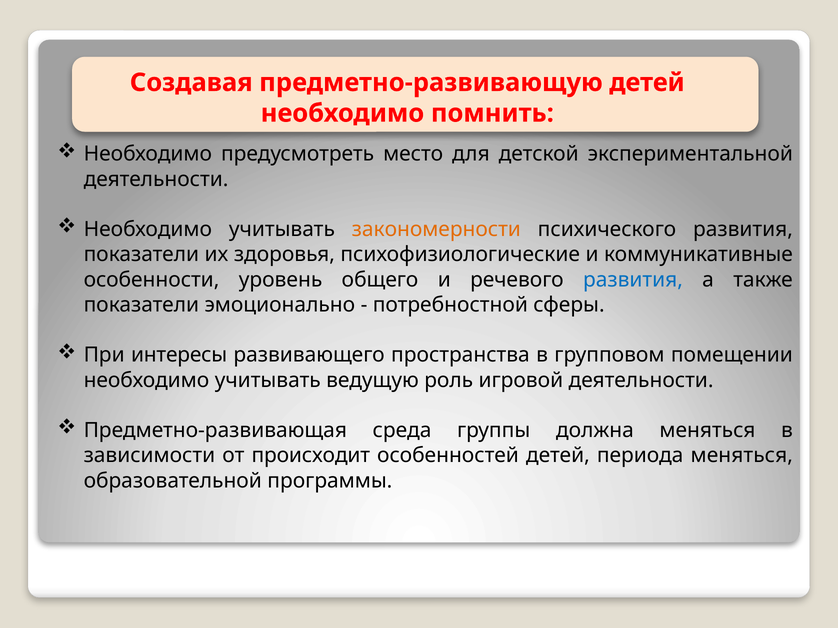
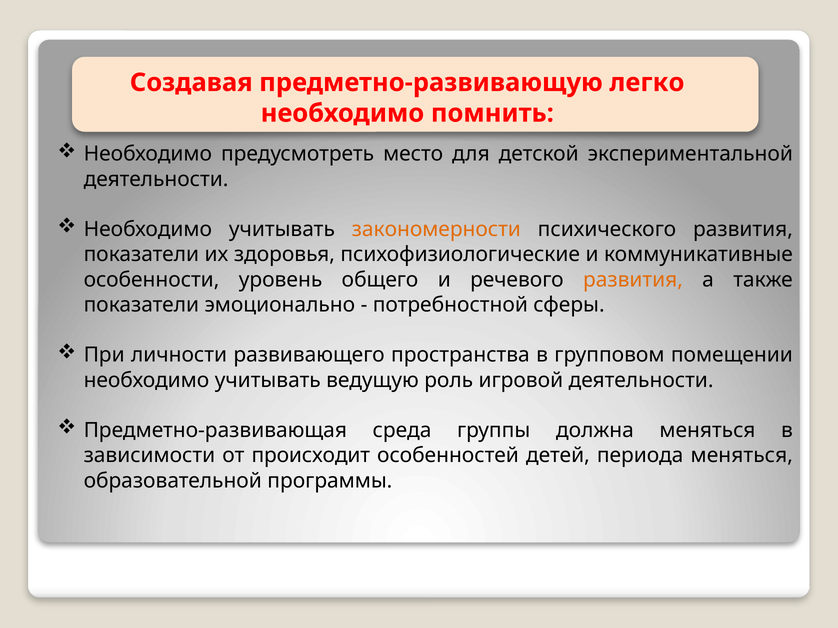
предметно-развивающую детей: детей -> легко
развития at (633, 280) colour: blue -> orange
интересы: интересы -> личности
